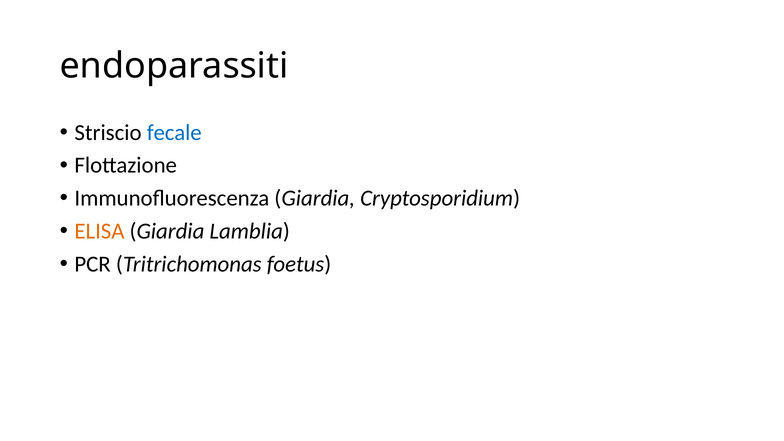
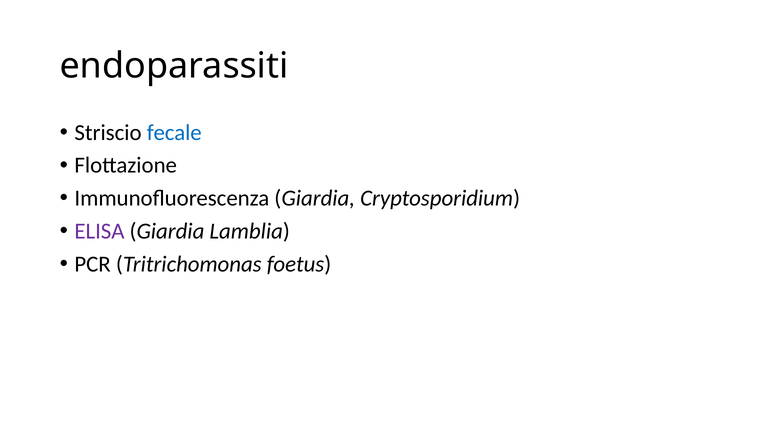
ELISA colour: orange -> purple
